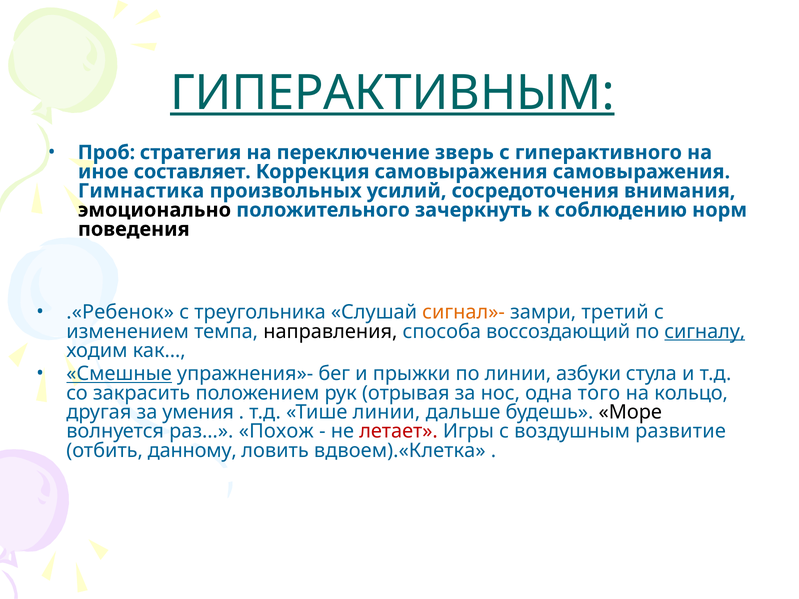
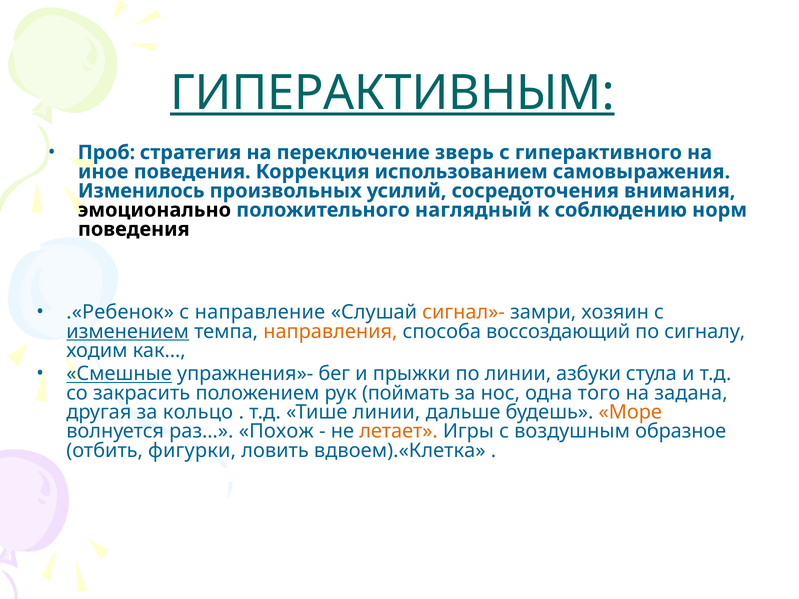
иное составляет: составляет -> поведения
Коррекция самовыражения: самовыражения -> использованием
Гимнастика: Гимнастика -> Изменилось
зачеркнуть: зачеркнуть -> наглядный
треугольника: треугольника -> направление
третий: третий -> хозяин
изменением underline: none -> present
направления colour: black -> orange
сигналу underline: present -> none
отрывая: отрывая -> поймать
кольцо: кольцо -> задана
умения: умения -> кольцо
Море colour: black -> orange
летает colour: red -> orange
развитие: развитие -> образное
данному: данному -> фигурки
